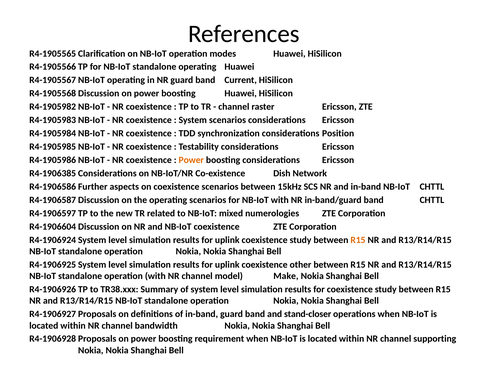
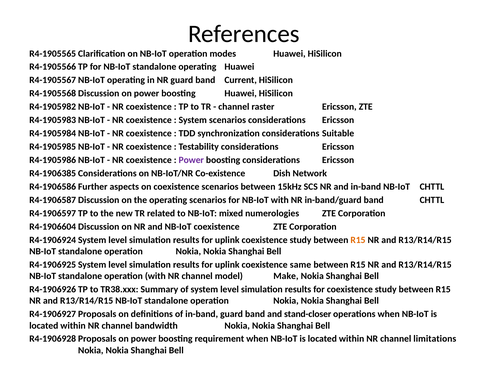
Position: Position -> Suitable
Power at (191, 160) colour: orange -> purple
other: other -> same
supporting: supporting -> limitations
